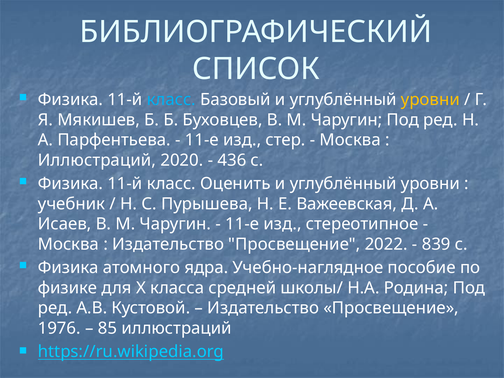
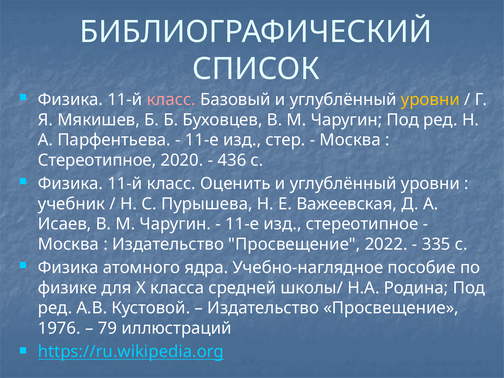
класс at (171, 100) colour: light blue -> pink
Иллюстраций at (97, 160): Иллюстраций -> Стереотипное
839: 839 -> 335
85: 85 -> 79
